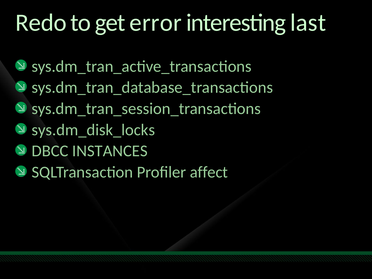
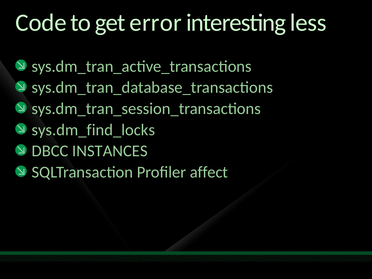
Redo: Redo -> Code
last: last -> less
sys.dm_disk_locks: sys.dm_disk_locks -> sys.dm_find_locks
